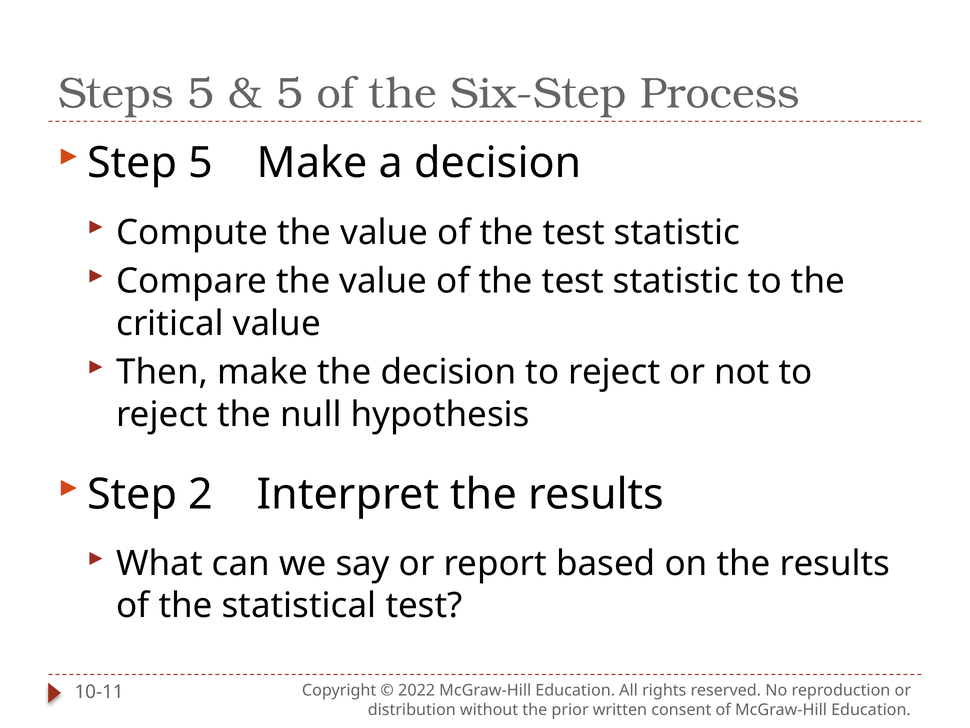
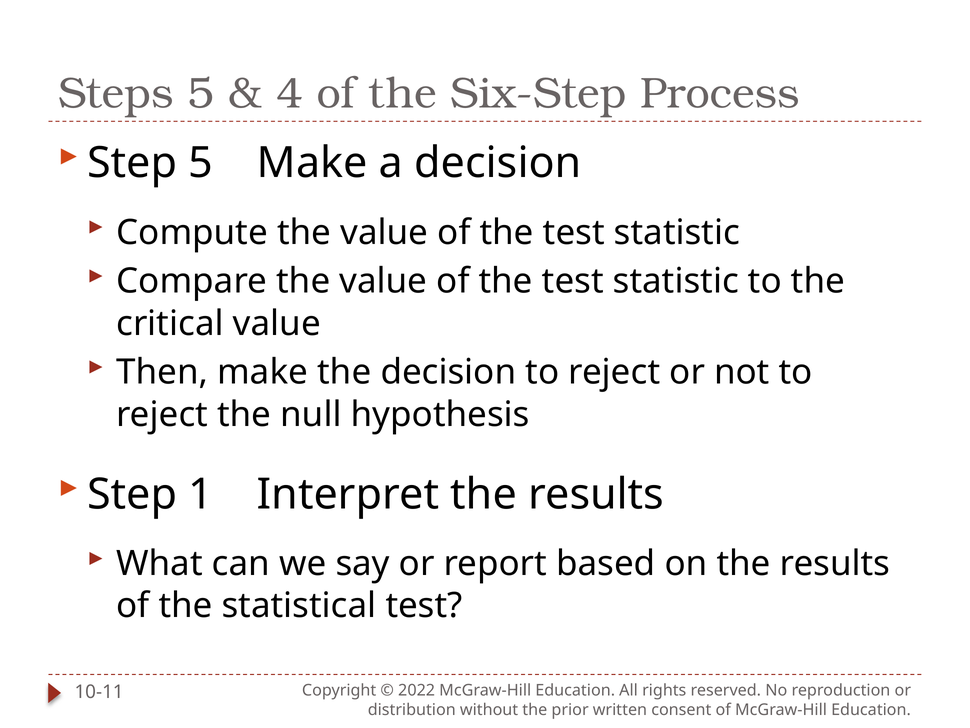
5 at (290, 94): 5 -> 4
2: 2 -> 1
